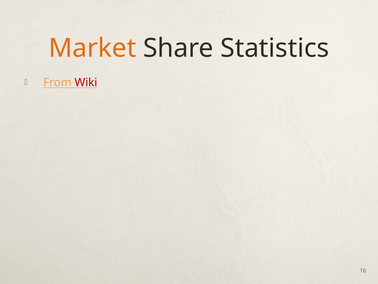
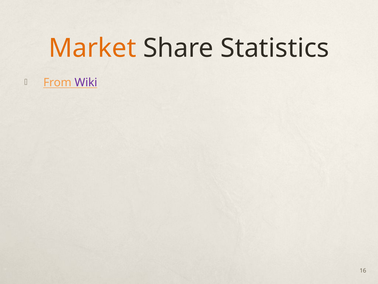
Wiki colour: red -> purple
